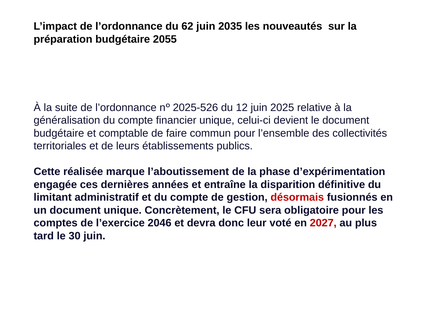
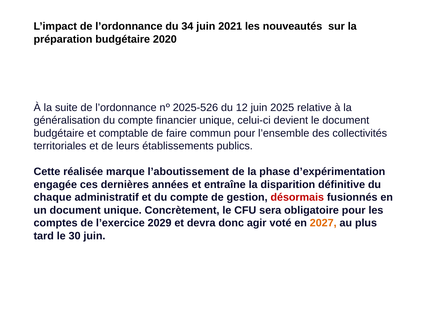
62: 62 -> 34
2035: 2035 -> 2021
2055: 2055 -> 2020
limitant: limitant -> chaque
2046: 2046 -> 2029
leur: leur -> agir
2027 colour: red -> orange
